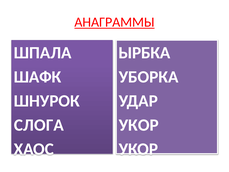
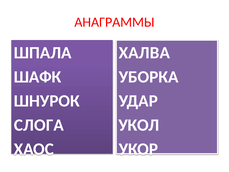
АНАГРАММЫ underline: present -> none
ЫРБКА: ЫРБКА -> ХАЛВА
УКОР at (139, 125): УКОР -> УКОЛ
